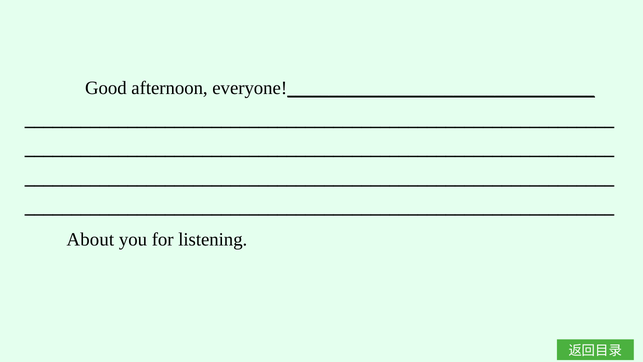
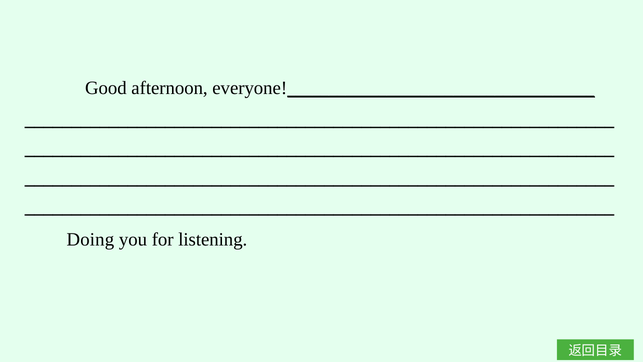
About: About -> Doing
